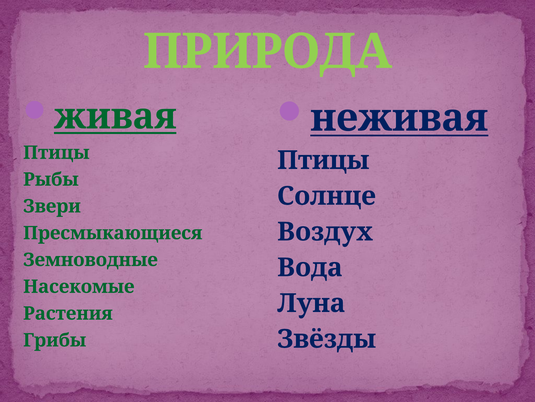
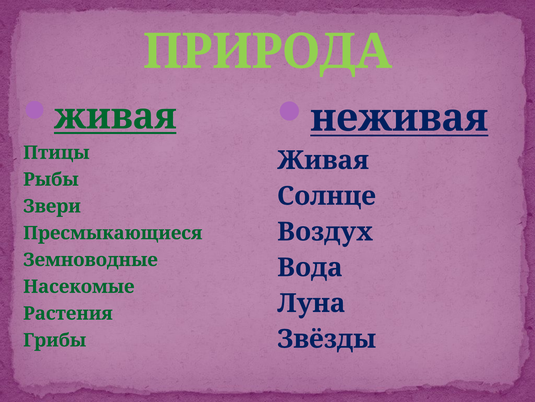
Птицы at (323, 160): Птицы -> Живая
